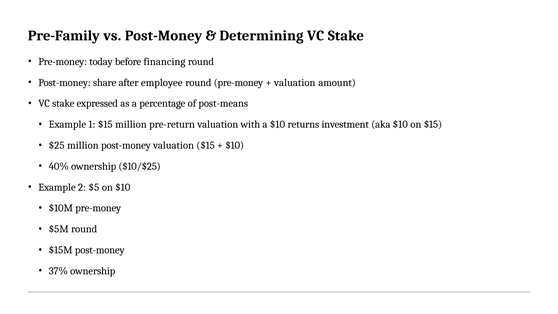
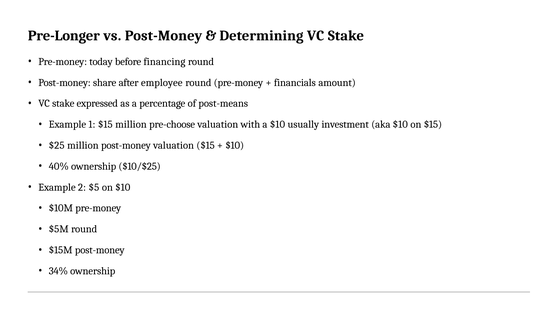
Pre-Family: Pre-Family -> Pre-Longer
valuation at (295, 83): valuation -> financials
pre-return: pre-return -> pre-choose
returns: returns -> usually
37%: 37% -> 34%
